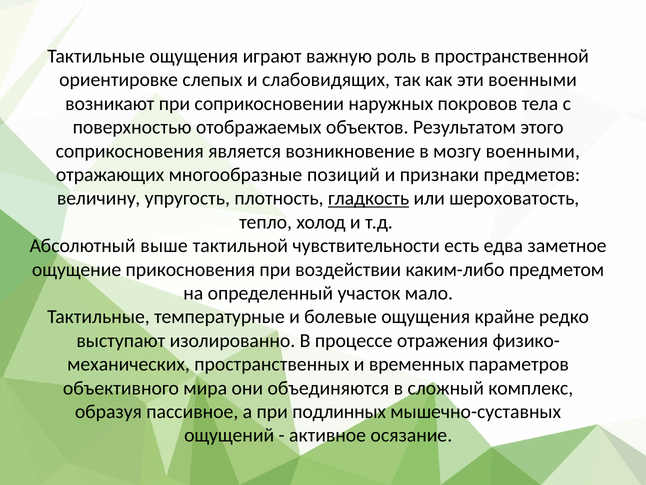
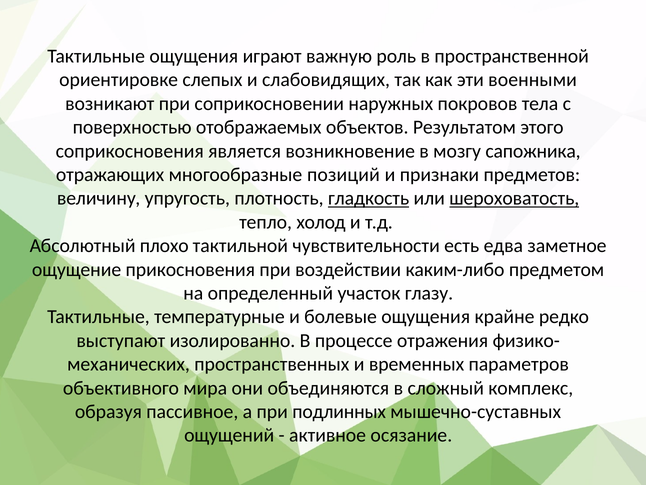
мозгу военными: военными -> сапожника
шероховатость underline: none -> present
выше: выше -> плохо
мало: мало -> глазу
